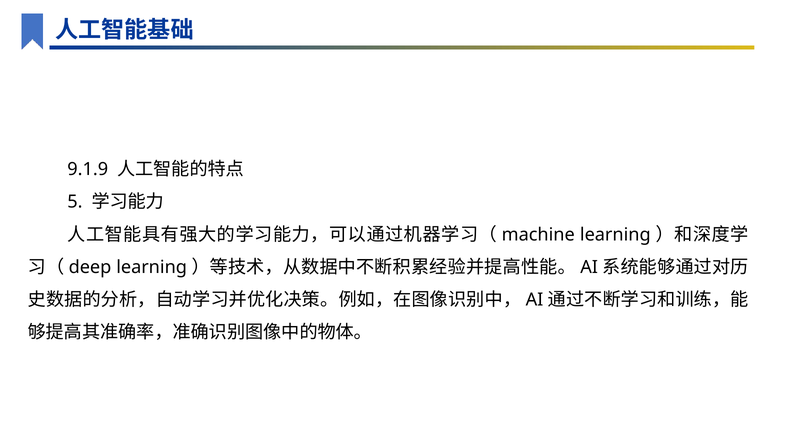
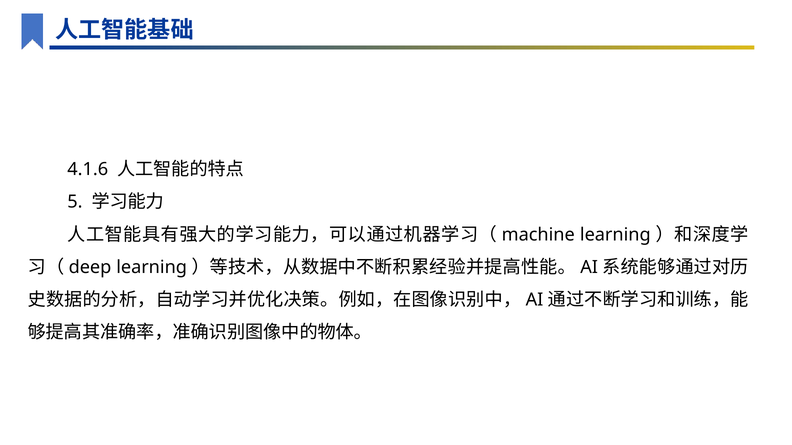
9.1.9: 9.1.9 -> 4.1.6
